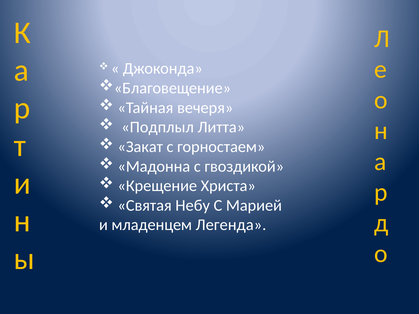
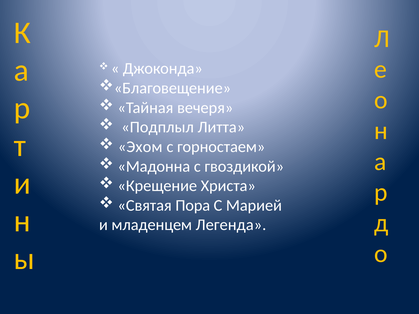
Закат: Закат -> Эхом
Небу: Небу -> Пора
